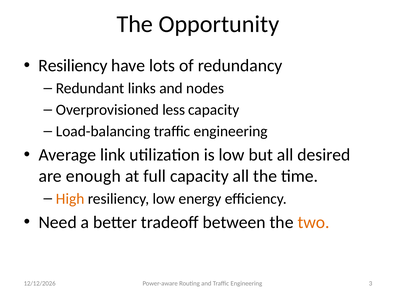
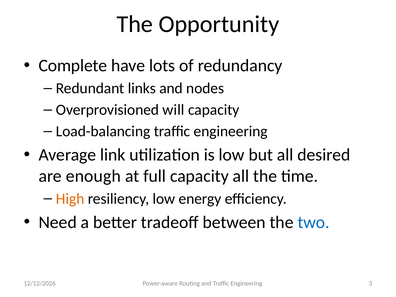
Resiliency at (73, 66): Resiliency -> Complete
less: less -> will
two colour: orange -> blue
